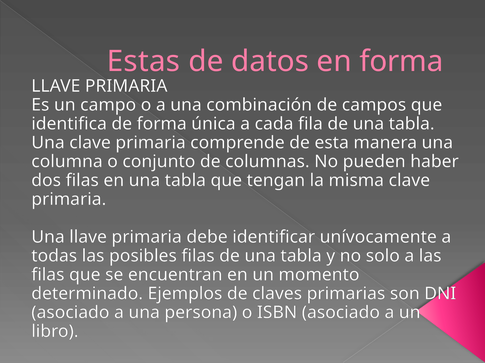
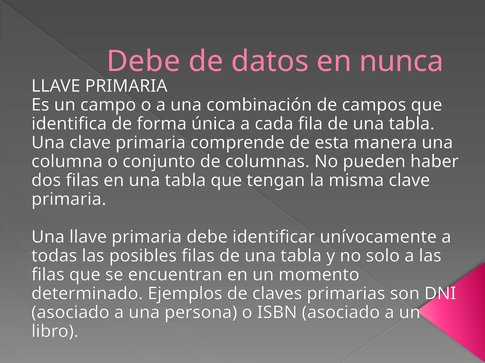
Estas at (143, 61): Estas -> Debe
en forma: forma -> nunca
